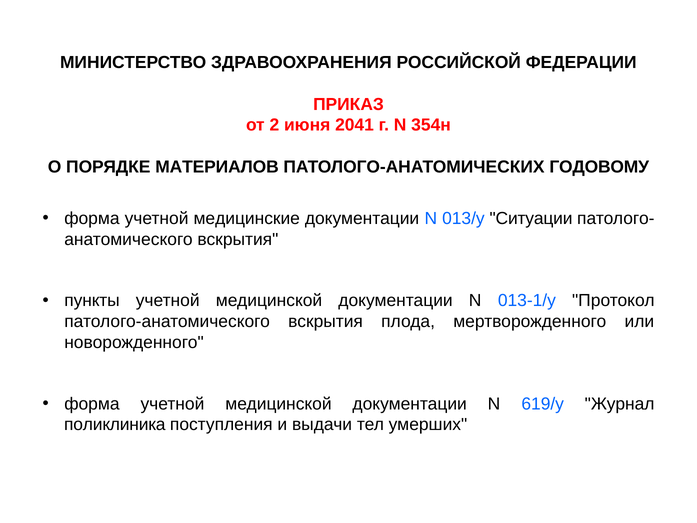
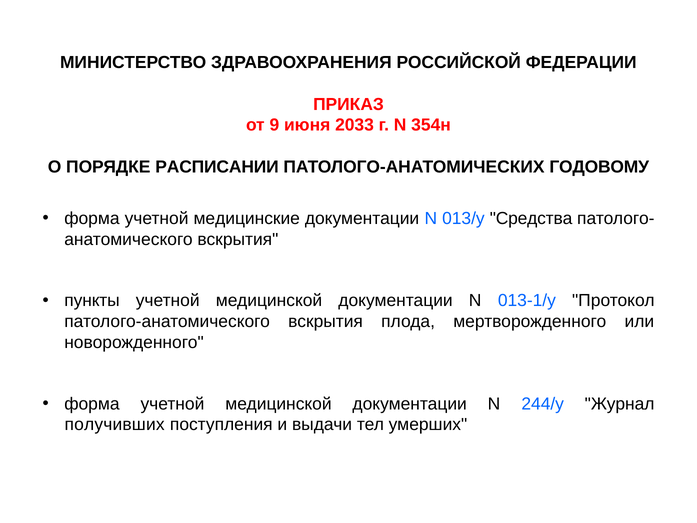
2: 2 -> 9
2041: 2041 -> 2033
МАТЕРИАЛОВ: МАТЕРИАЛОВ -> РАСПИСАНИИ
Ситуации: Ситуации -> Средства
619/у: 619/у -> 244/у
поликлиника: поликлиника -> получивших
